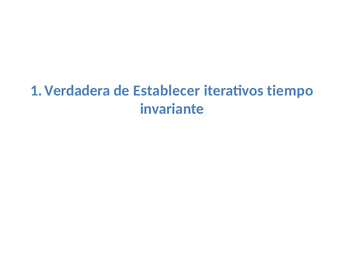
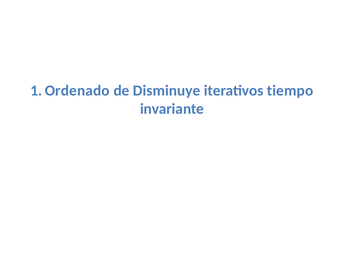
Verdadera: Verdadera -> Ordenado
Establecer: Establecer -> Disminuye
